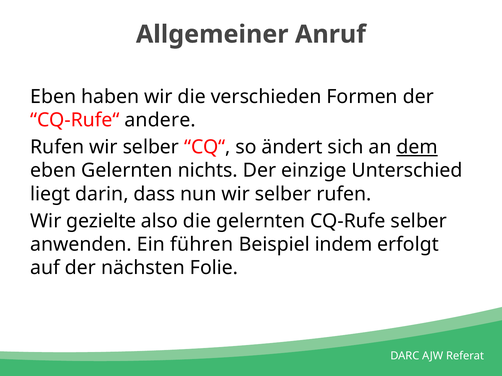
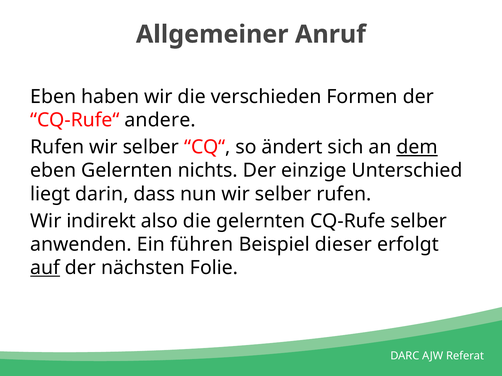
gezielte: gezielte -> indirekt
indem: indem -> dieser
auf underline: none -> present
